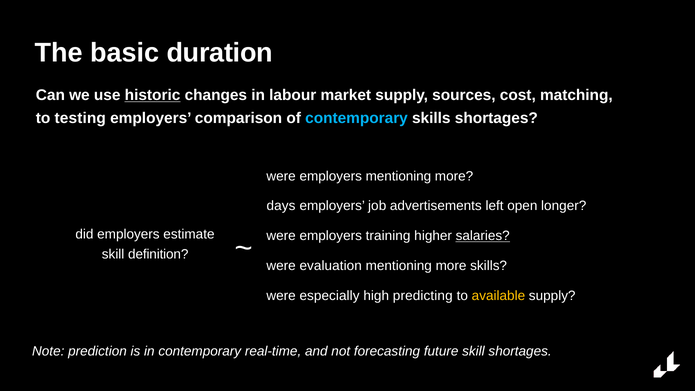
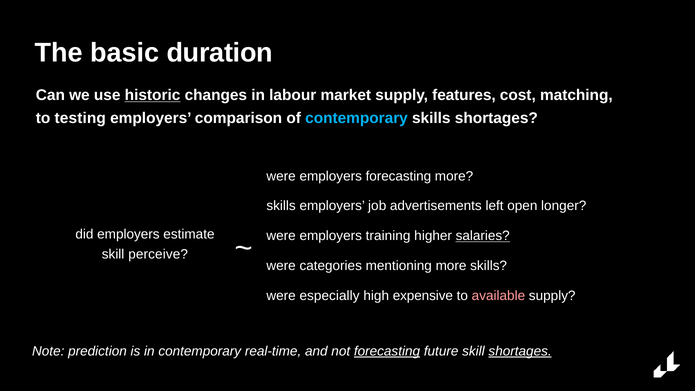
sources: sources -> features
employers mentioning: mentioning -> forecasting
days at (281, 206): days -> skills
definition: definition -> perceive
evaluation: evaluation -> categories
predicting: predicting -> expensive
available colour: yellow -> pink
forecasting at (387, 351) underline: none -> present
shortages at (520, 351) underline: none -> present
